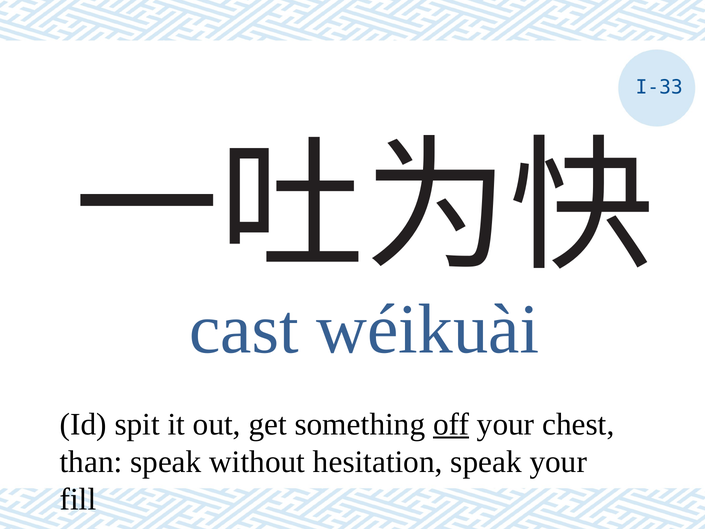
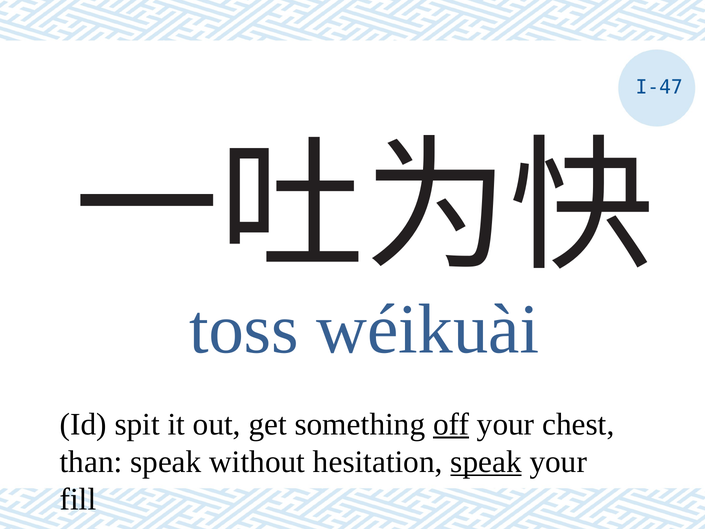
I-33: I-33 -> I-47
cast: cast -> toss
speak at (486, 462) underline: none -> present
